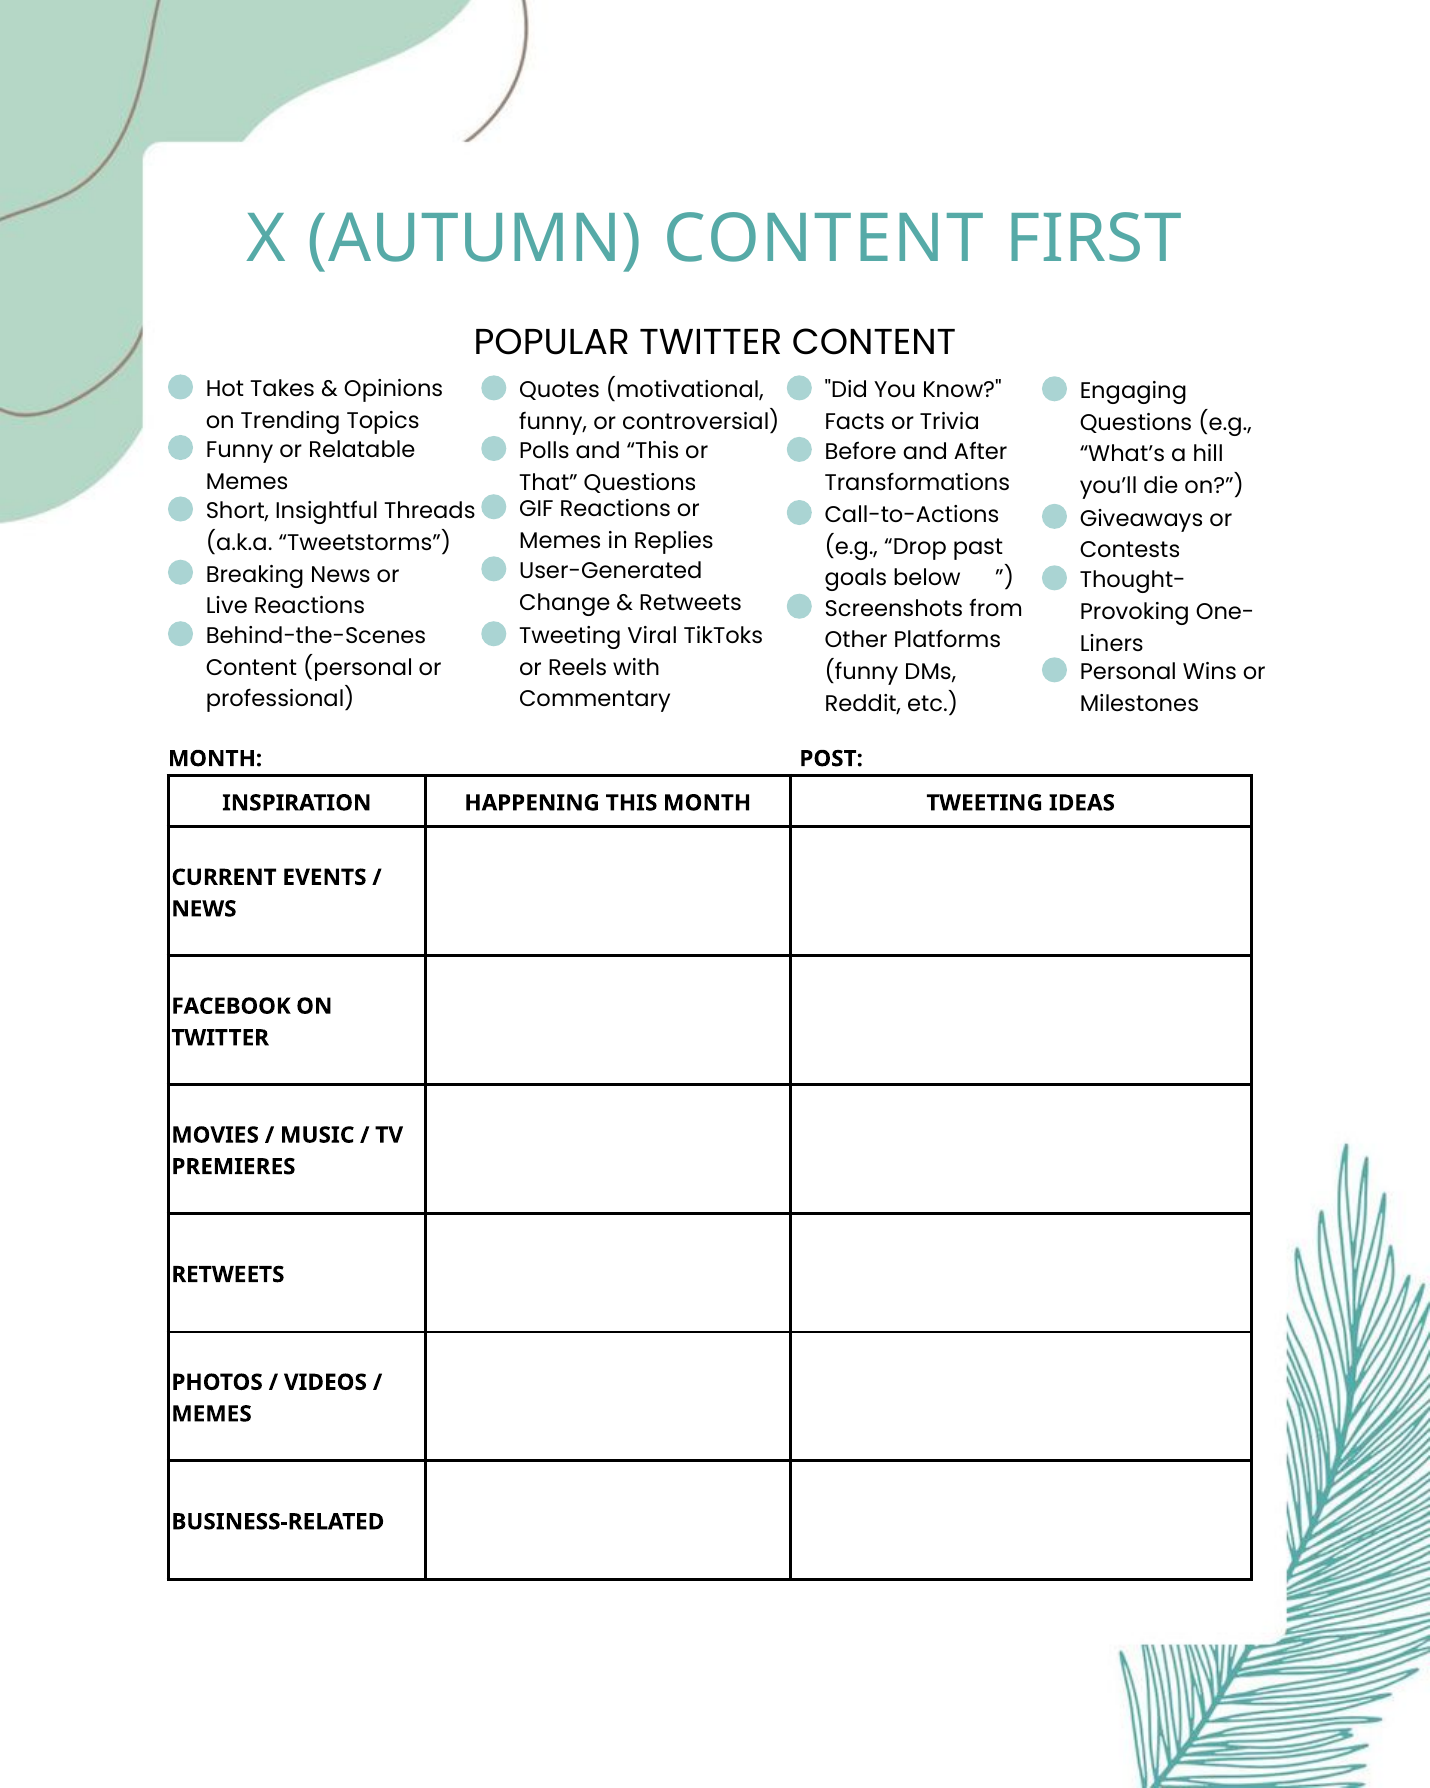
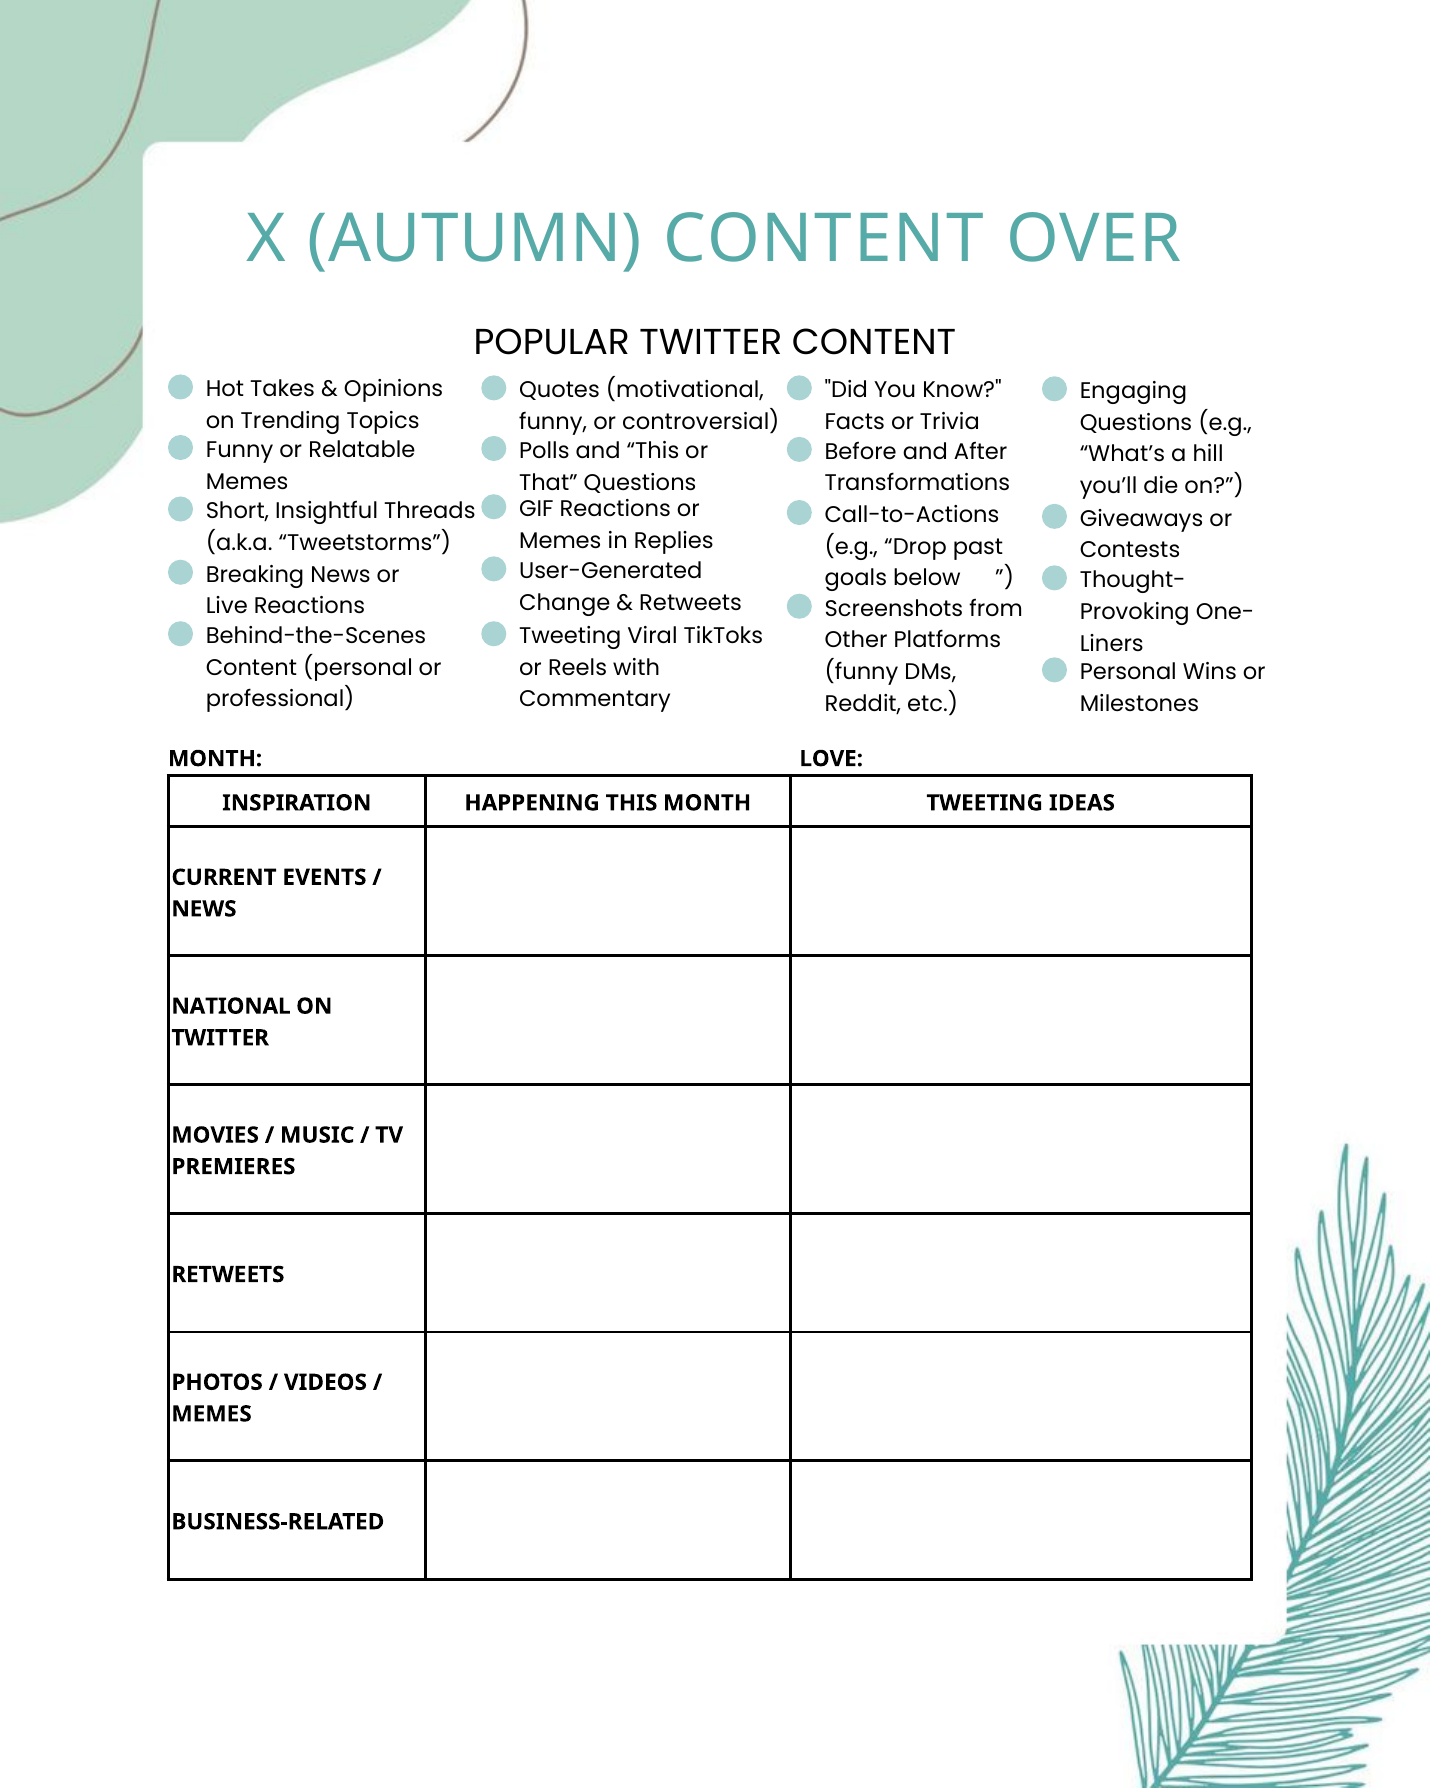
FIRST: FIRST -> OVER
POST: POST -> LOVE
FACEBOOK: FACEBOOK -> NATIONAL
